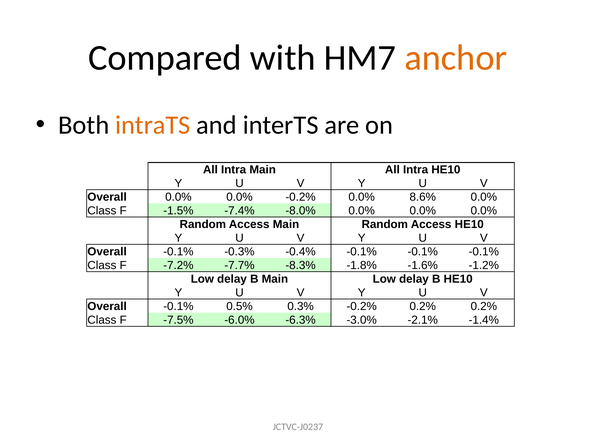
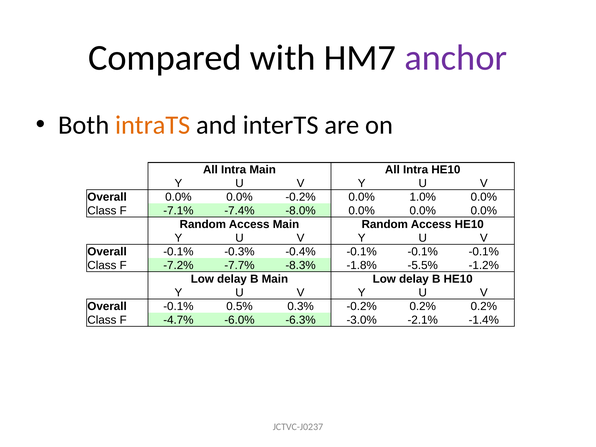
anchor colour: orange -> purple
8.6%: 8.6% -> 1.0%
-1.5%: -1.5% -> -7.1%
-1.6%: -1.6% -> -5.5%
-7.5%: -7.5% -> -4.7%
